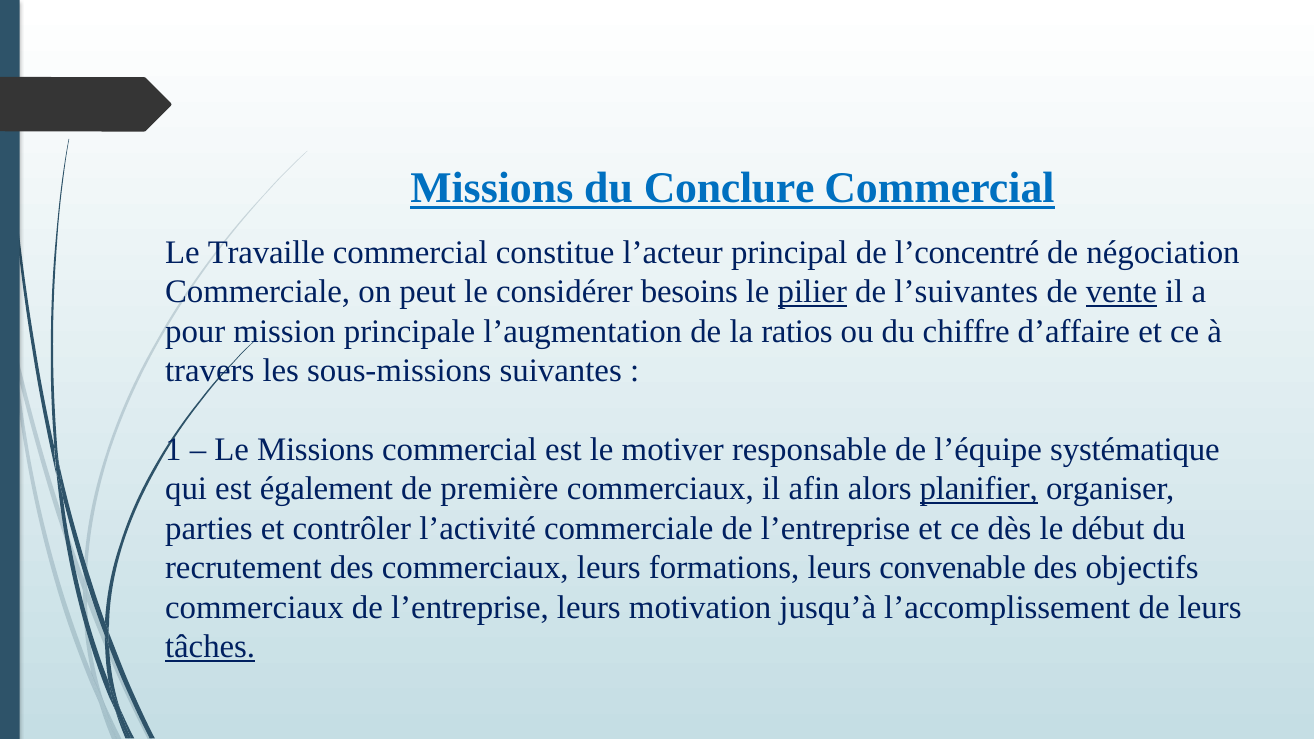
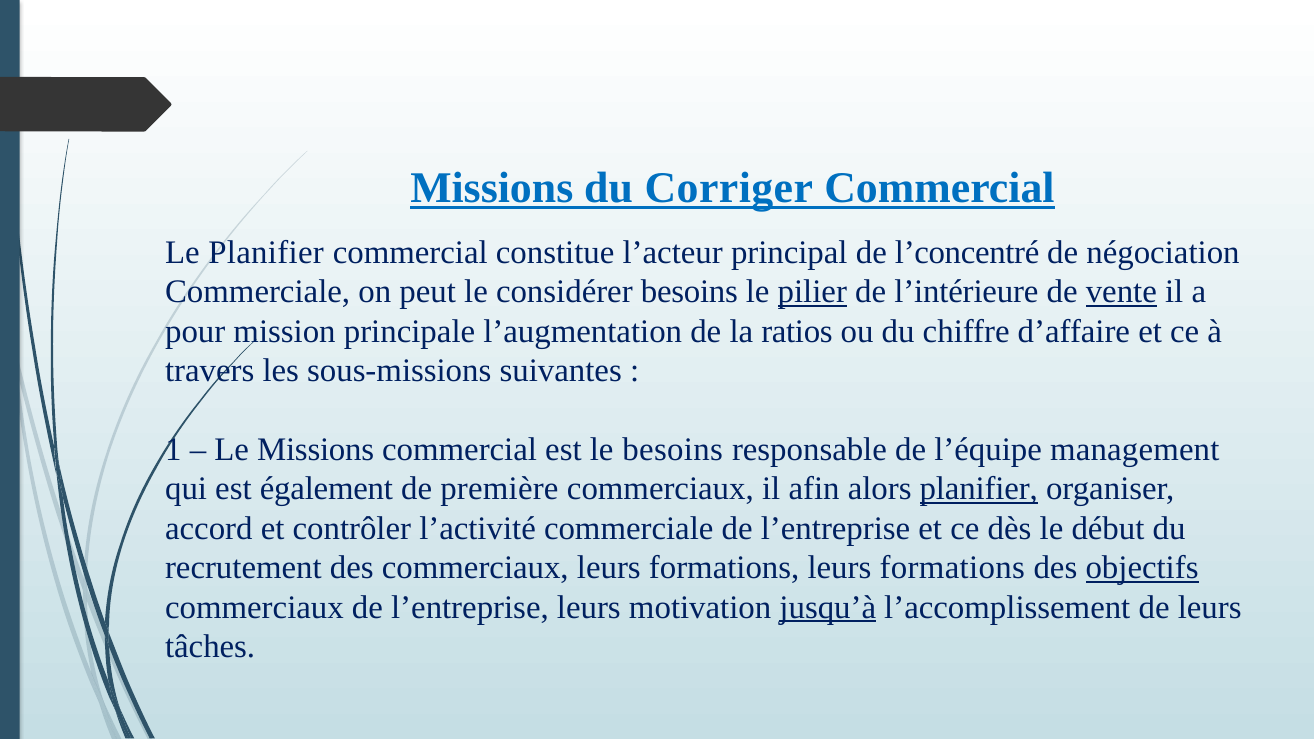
Conclure: Conclure -> Corriger
Le Travaille: Travaille -> Planifier
l’suivantes: l’suivantes -> l’intérieure
le motiver: motiver -> besoins
systématique: systématique -> management
parties: parties -> accord
formations leurs convenable: convenable -> formations
objectifs underline: none -> present
jusqu’à underline: none -> present
tâches underline: present -> none
